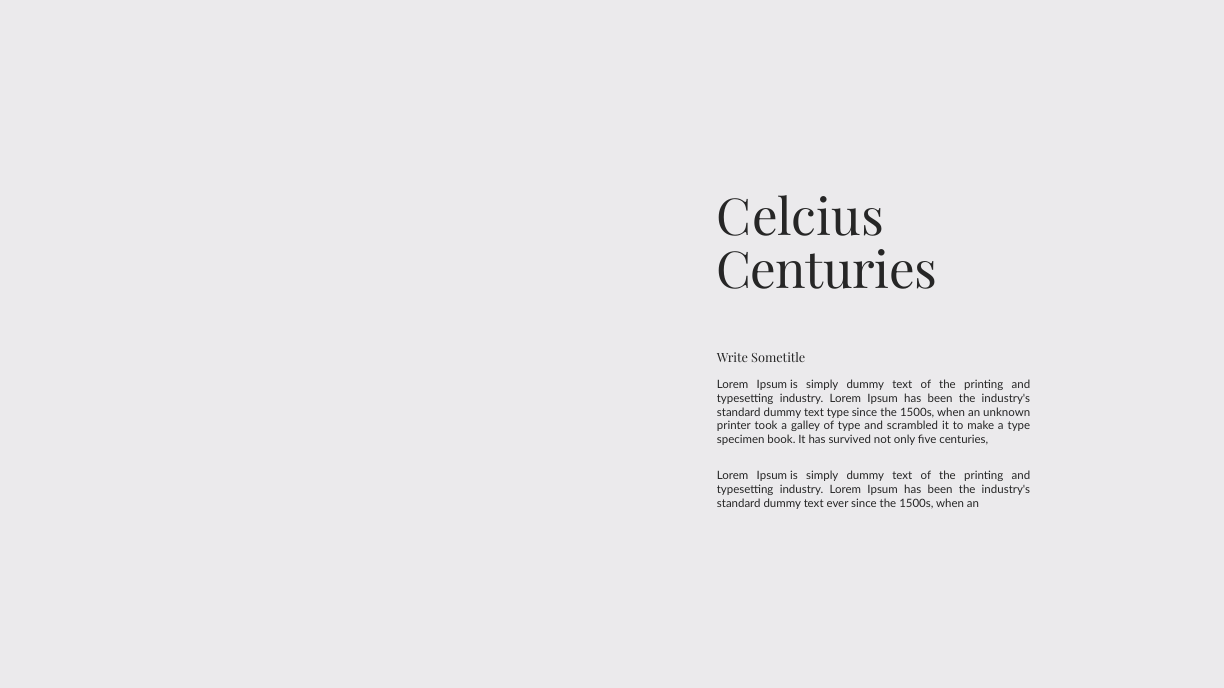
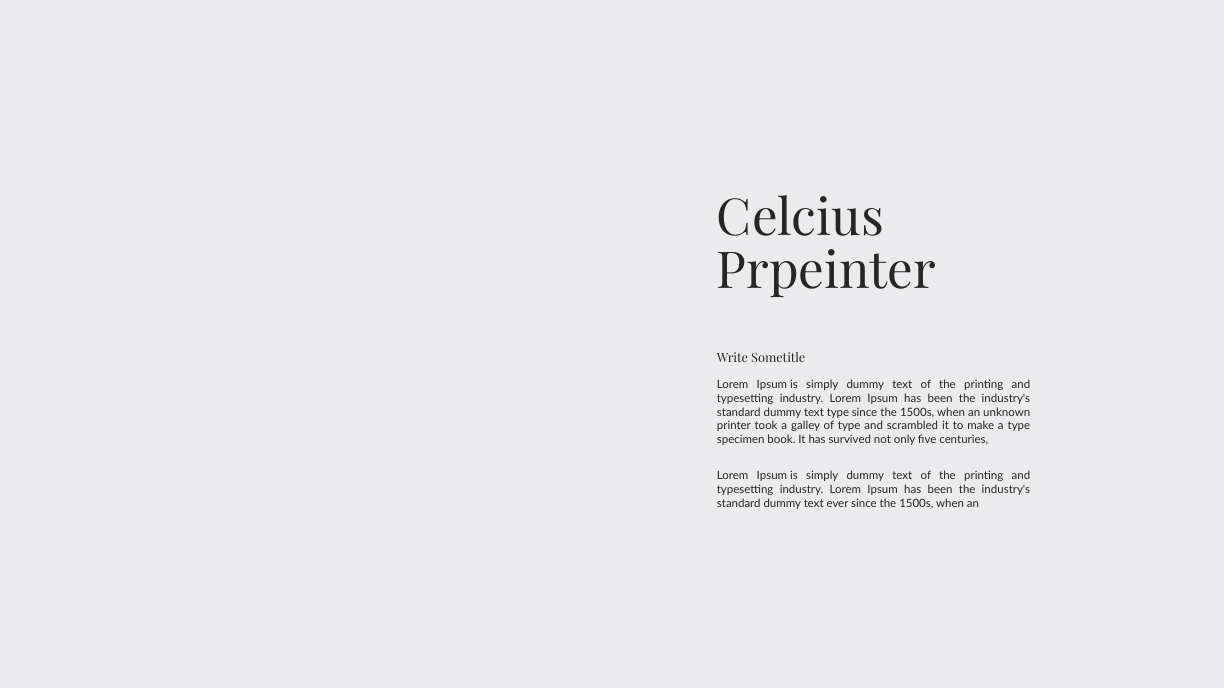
Centuries at (827, 272): Centuries -> Prpeinter
